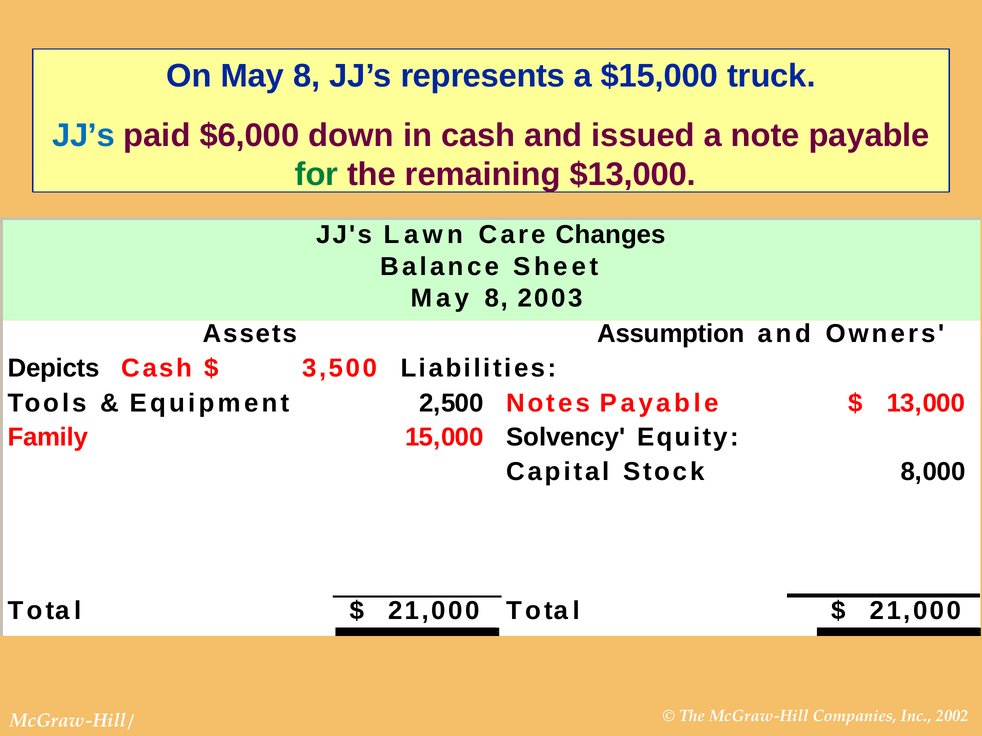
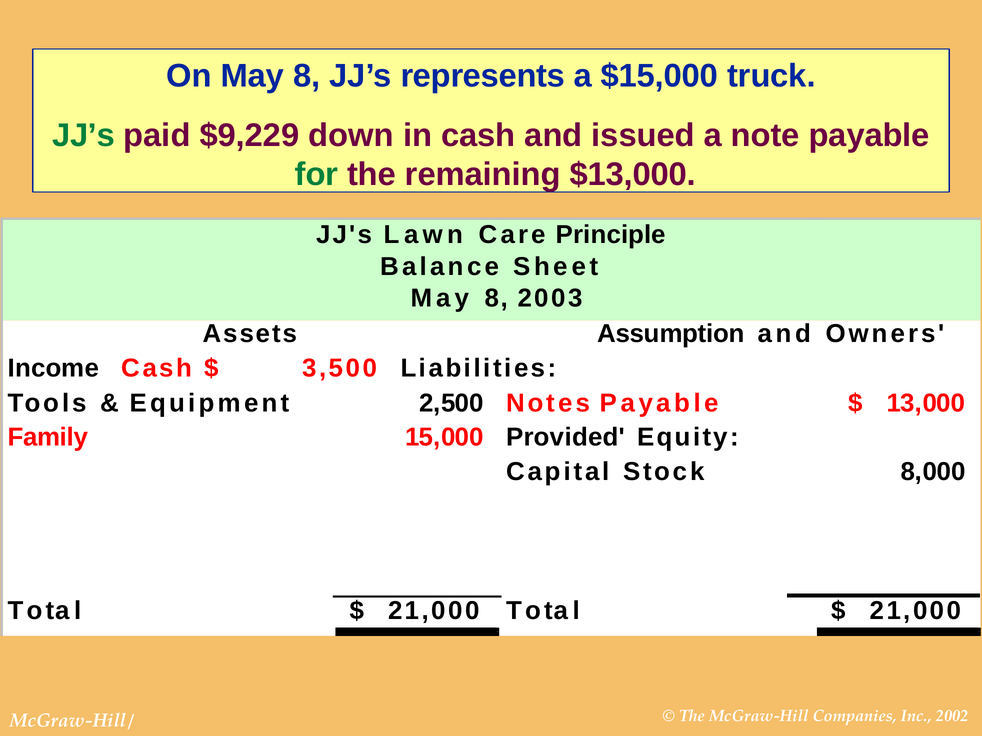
JJ’s at (84, 135) colour: blue -> green
$6,000: $6,000 -> $9,229
Changes: Changes -> Principle
Depicts: Depicts -> Income
Solvency: Solvency -> Provided
